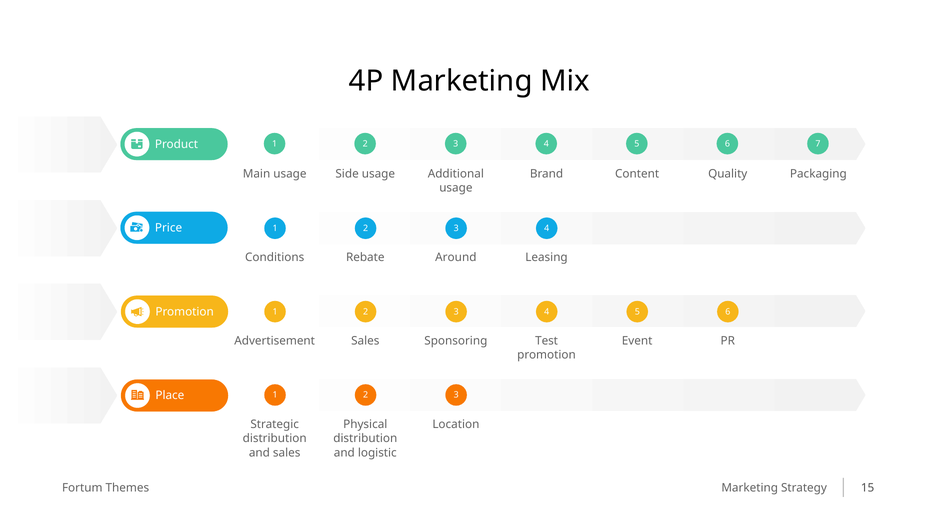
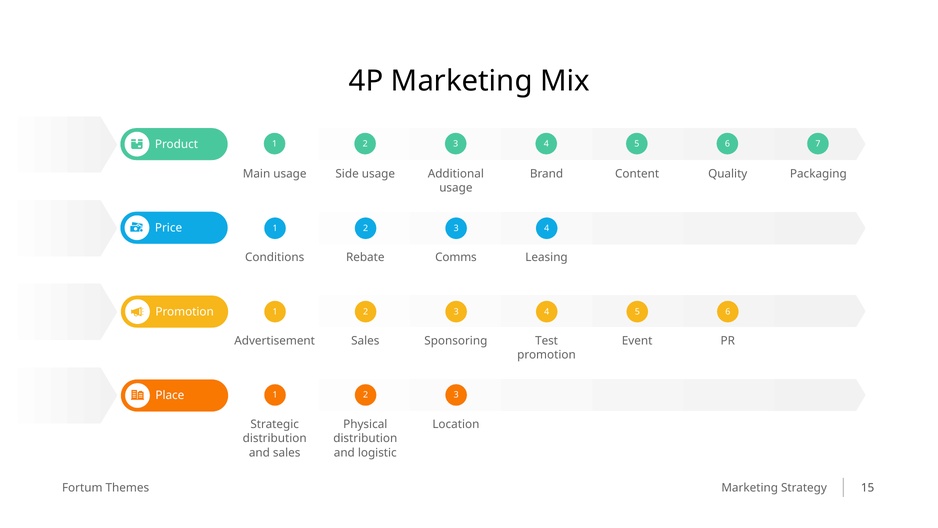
Around: Around -> Comms
